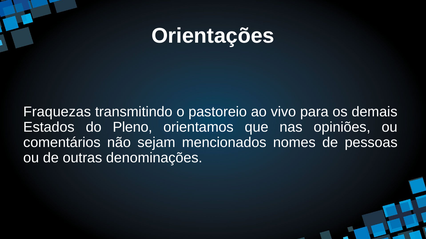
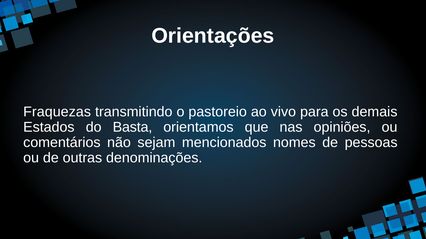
Pleno: Pleno -> Basta
